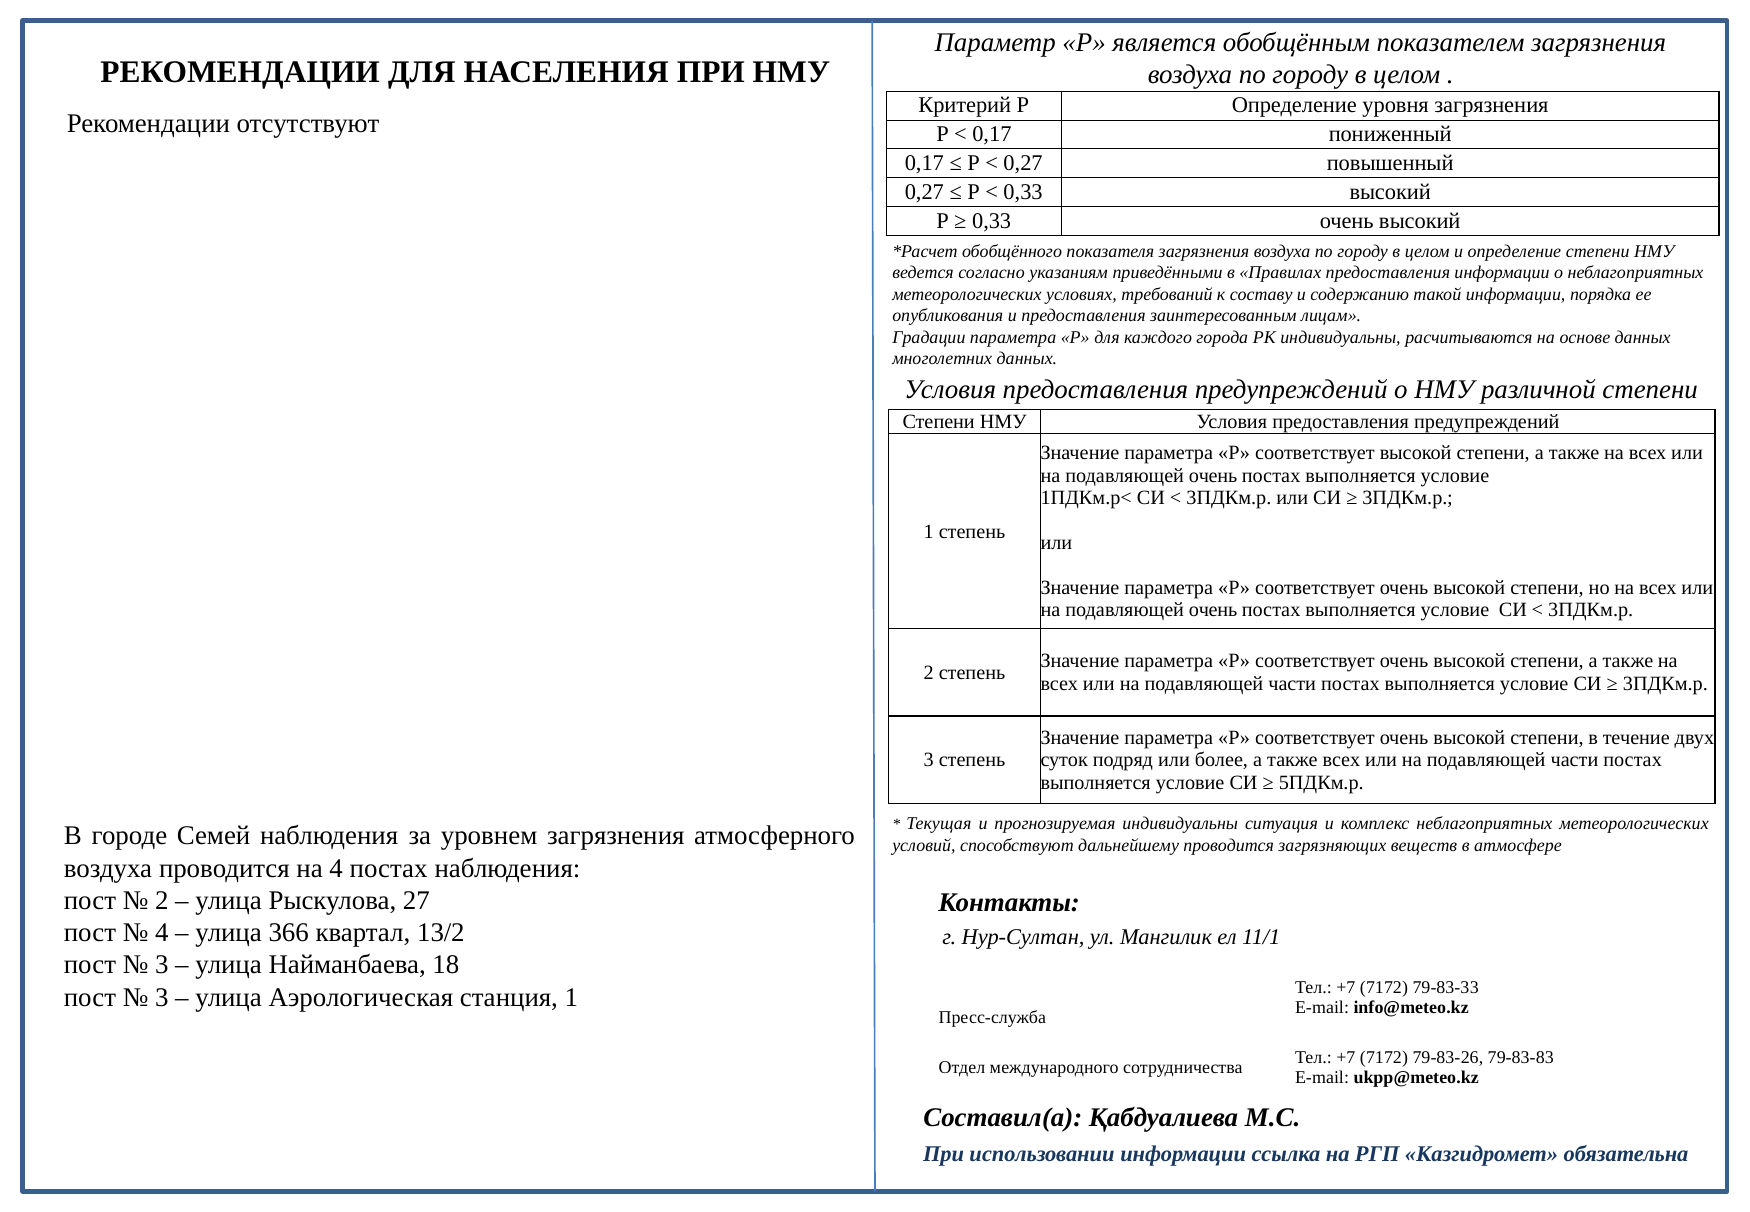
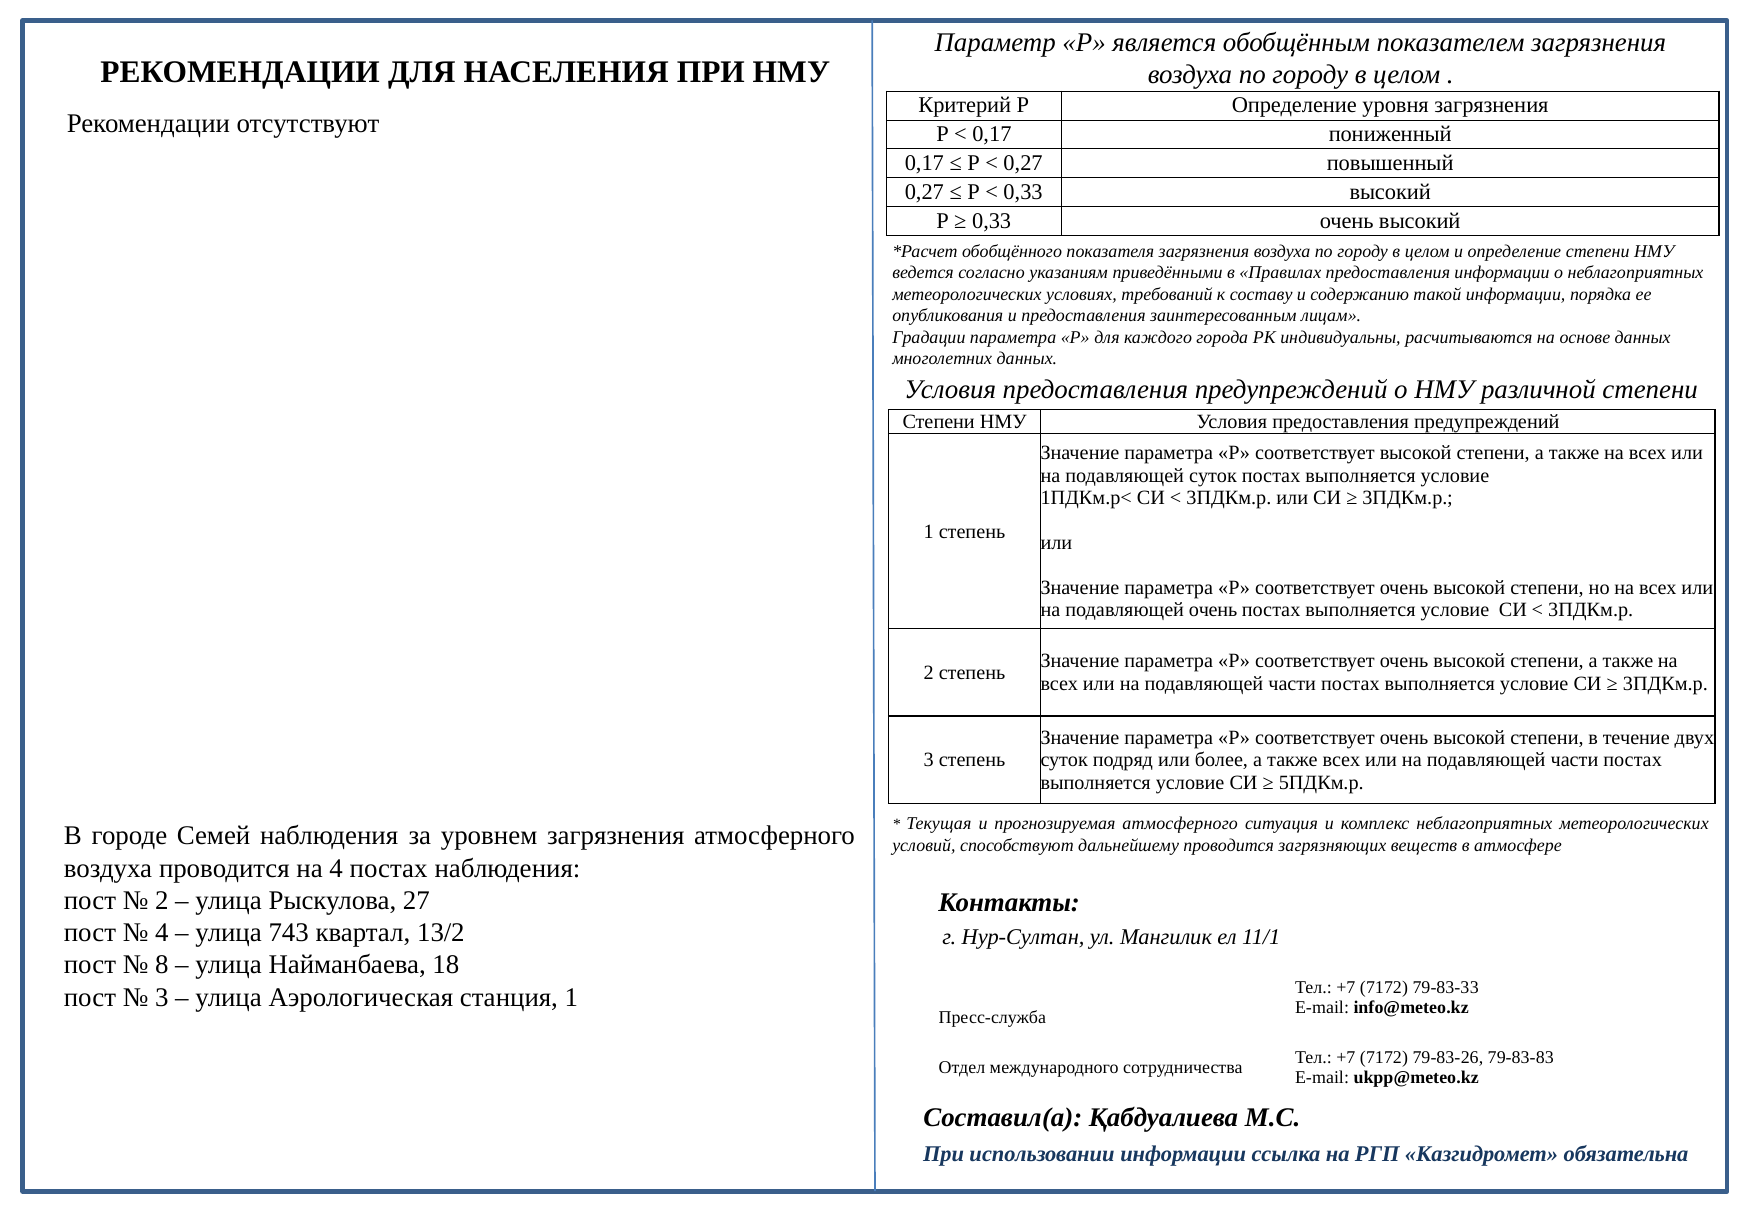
очень at (1213, 475): очень -> суток
прогнозируемая индивидуальны: индивидуальны -> атмосферного
366: 366 -> 743
3 at (162, 965): 3 -> 8
